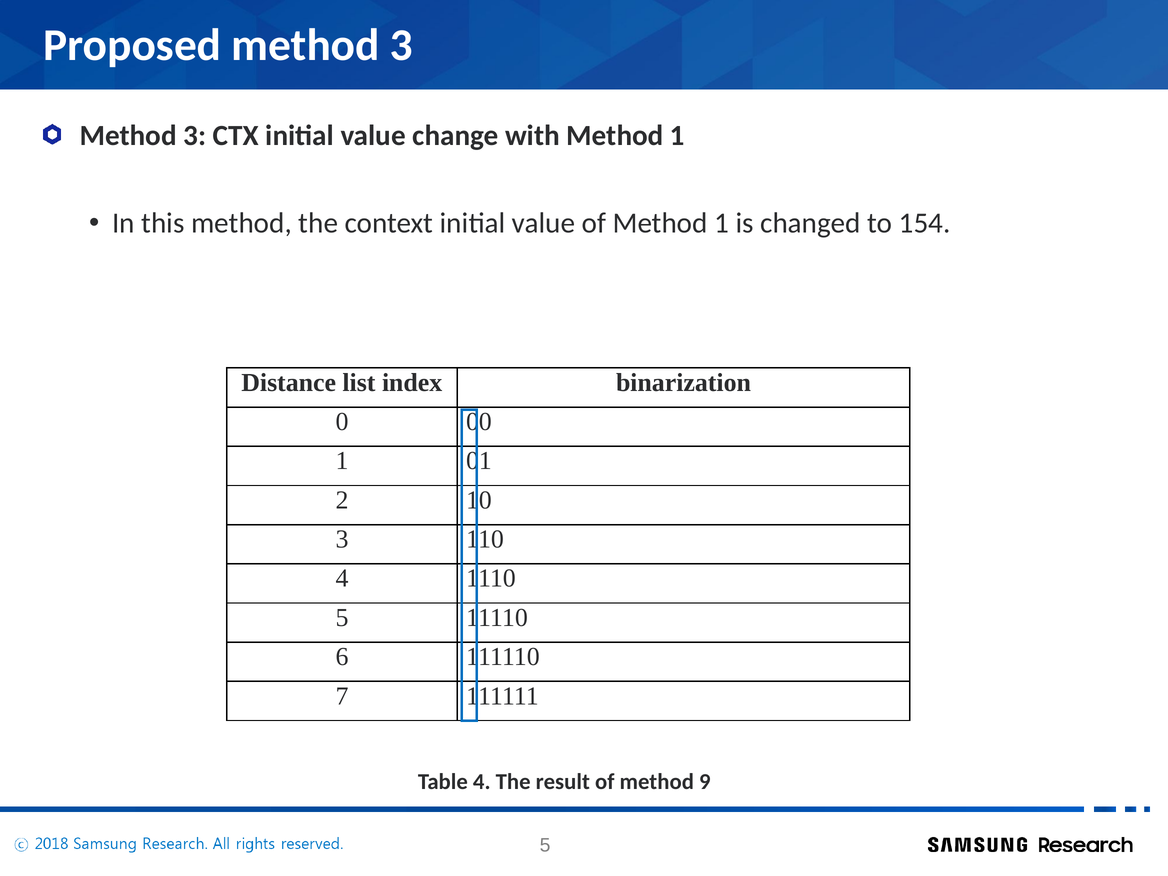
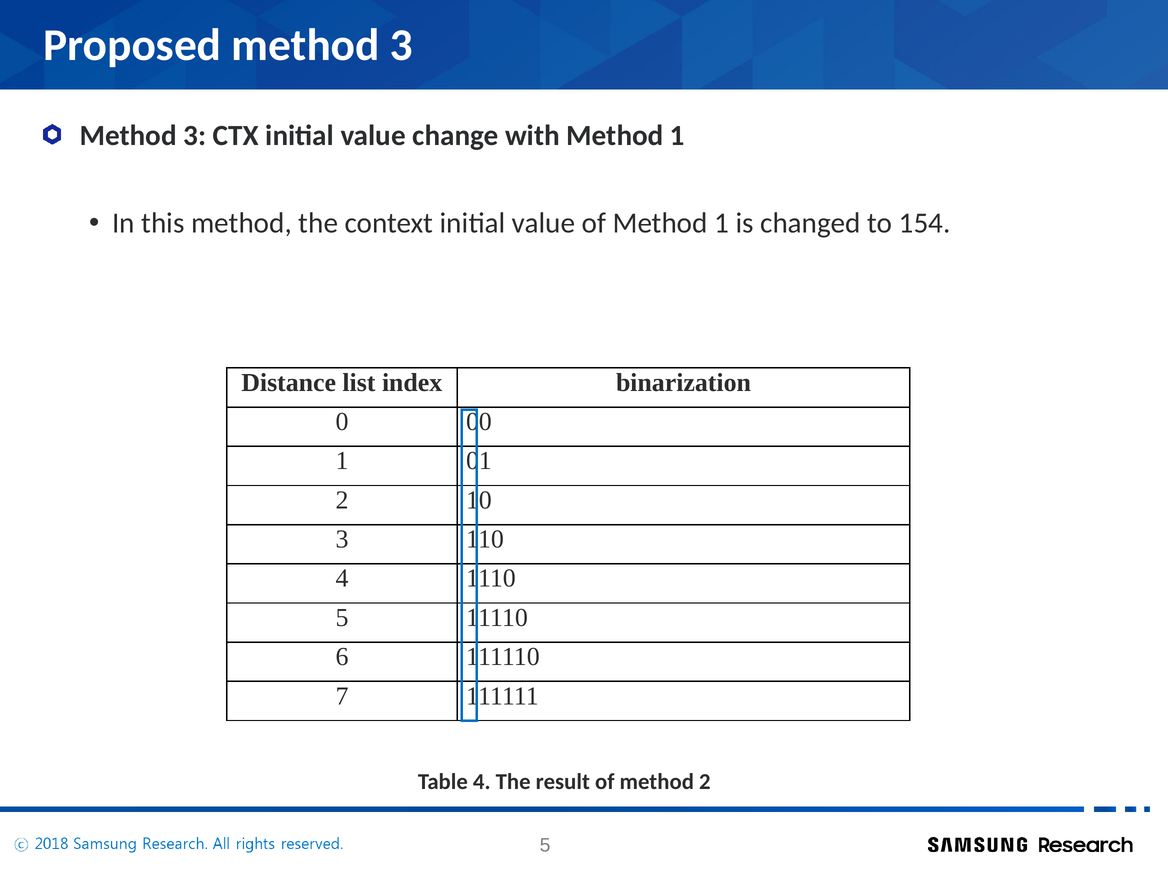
method 9: 9 -> 2
